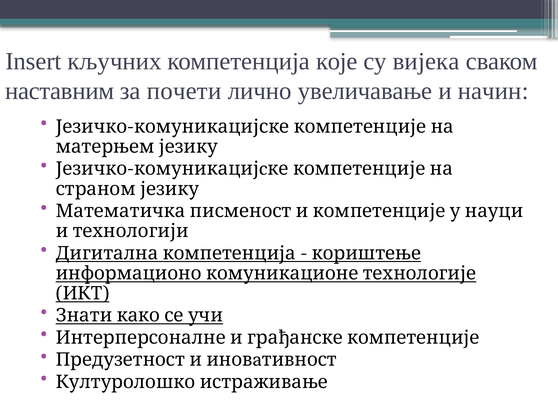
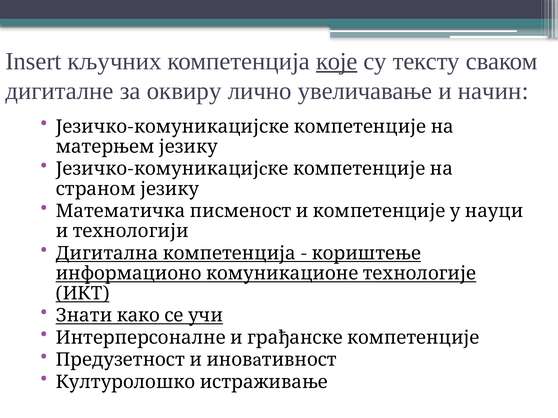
које underline: none -> present
вијека: вијека -> тексту
наставним: наставним -> дигиталне
почети: почети -> оквиру
